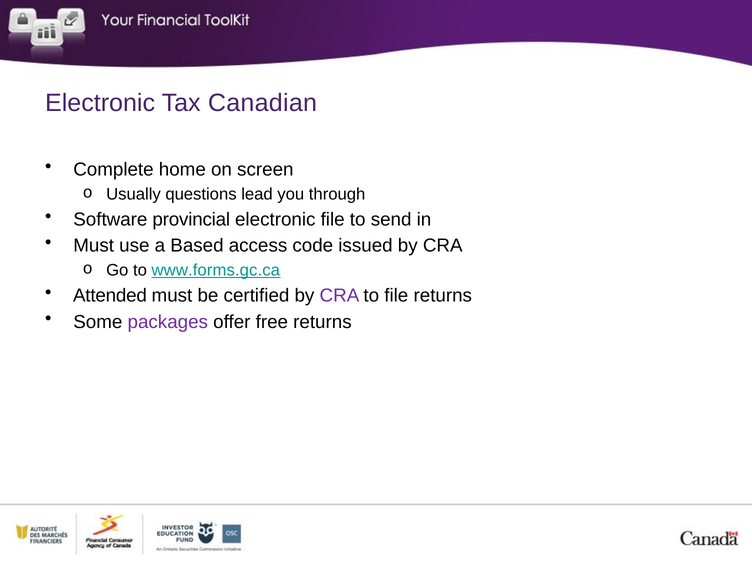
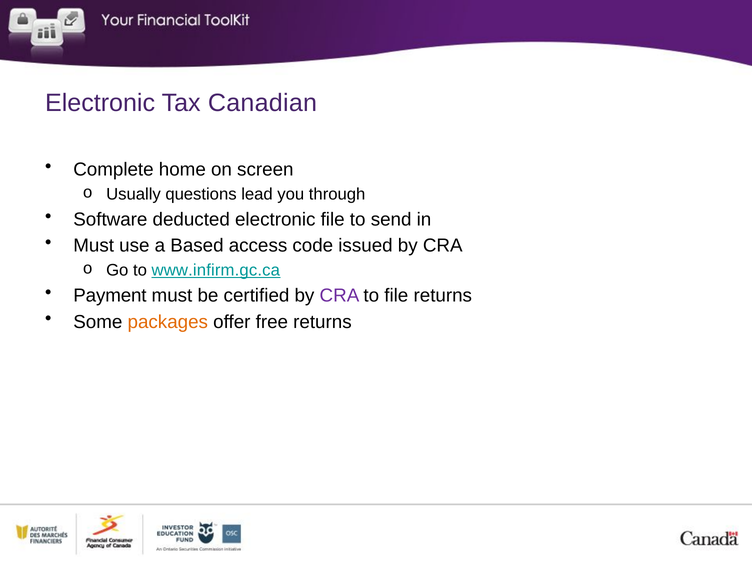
provincial: provincial -> deducted
www.forms.gc.ca: www.forms.gc.ca -> www.infirm.gc.ca
Attended: Attended -> Payment
packages colour: purple -> orange
